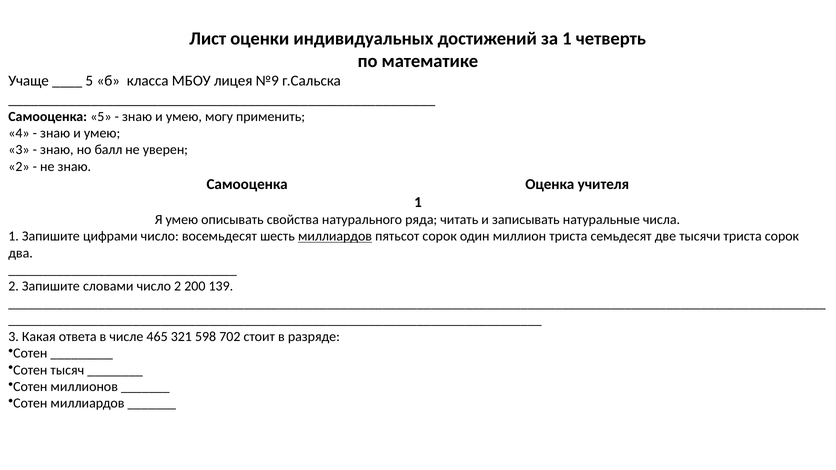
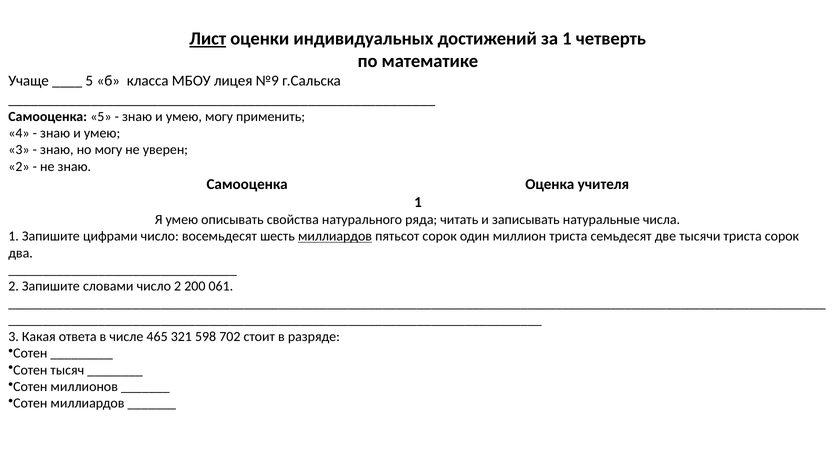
Лист underline: none -> present
но балл: балл -> могу
139: 139 -> 061
